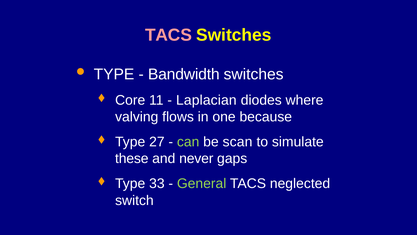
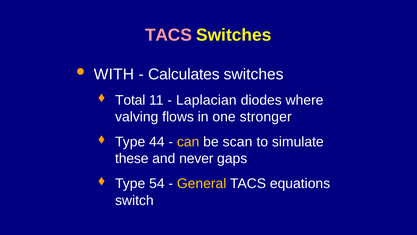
TYPE at (114, 74): TYPE -> WITH
Bandwidth: Bandwidth -> Calculates
Core: Core -> Total
because: because -> stronger
27: 27 -> 44
can colour: light green -> yellow
33: 33 -> 54
General colour: light green -> yellow
neglected: neglected -> equations
